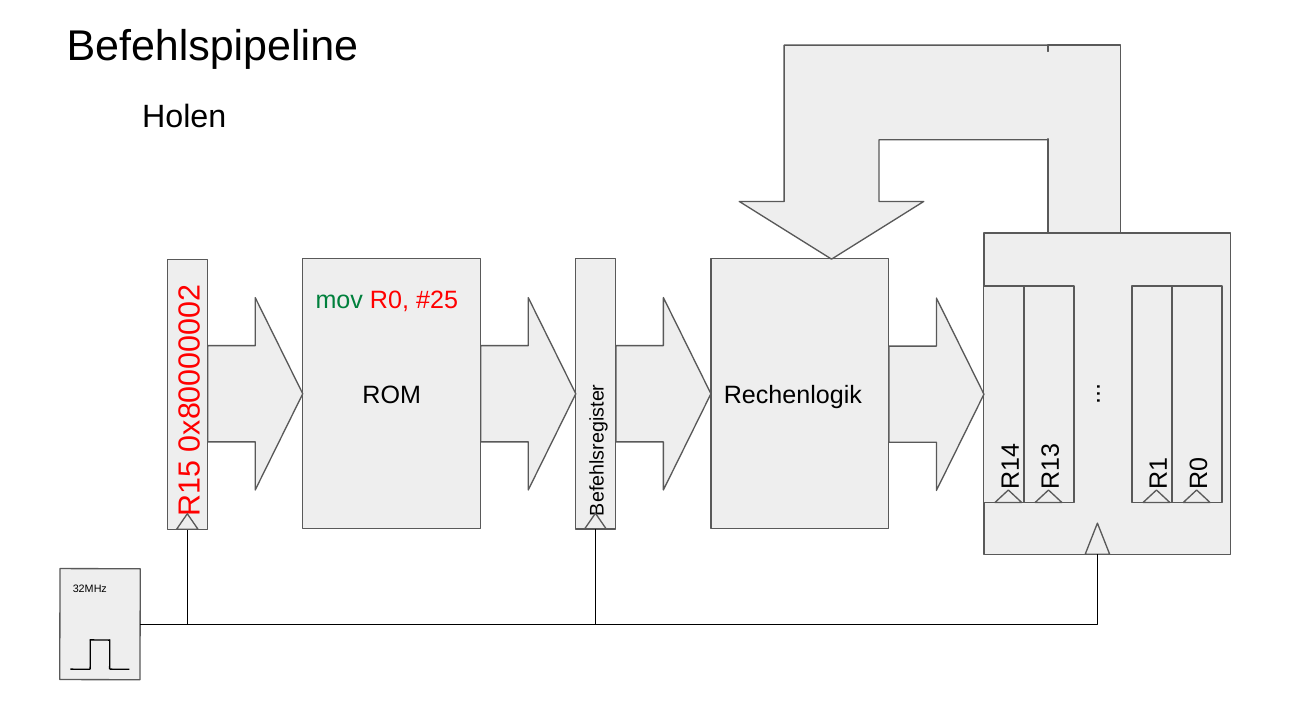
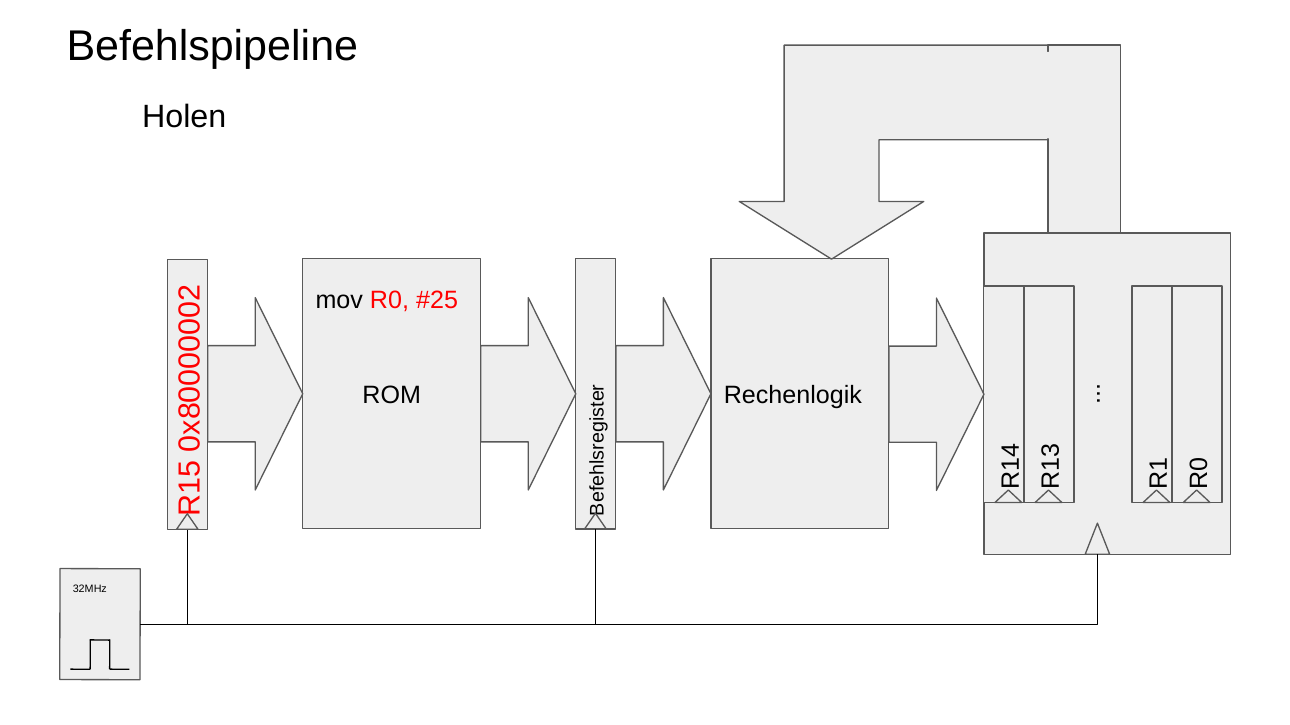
mov colour: green -> black
